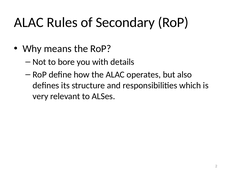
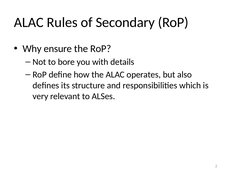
means: means -> ensure
